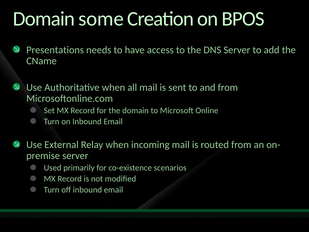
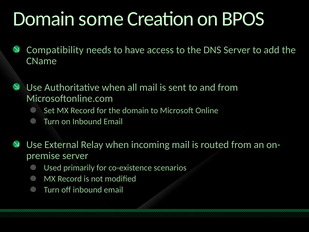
Presentations: Presentations -> Compatibility
